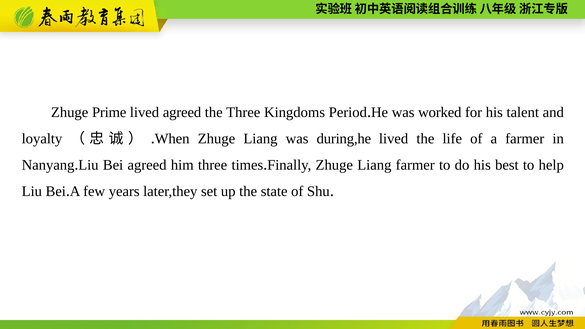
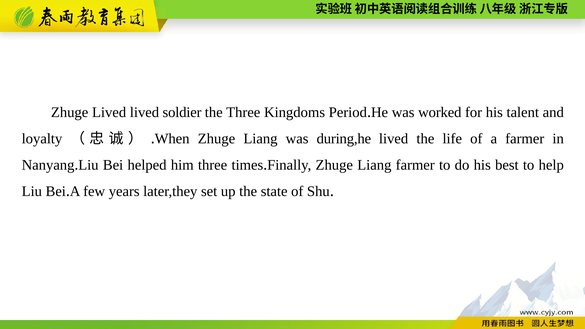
Zhuge Prime: Prime -> Lived
lived agreed: agreed -> soldier
Bei agreed: agreed -> helped
